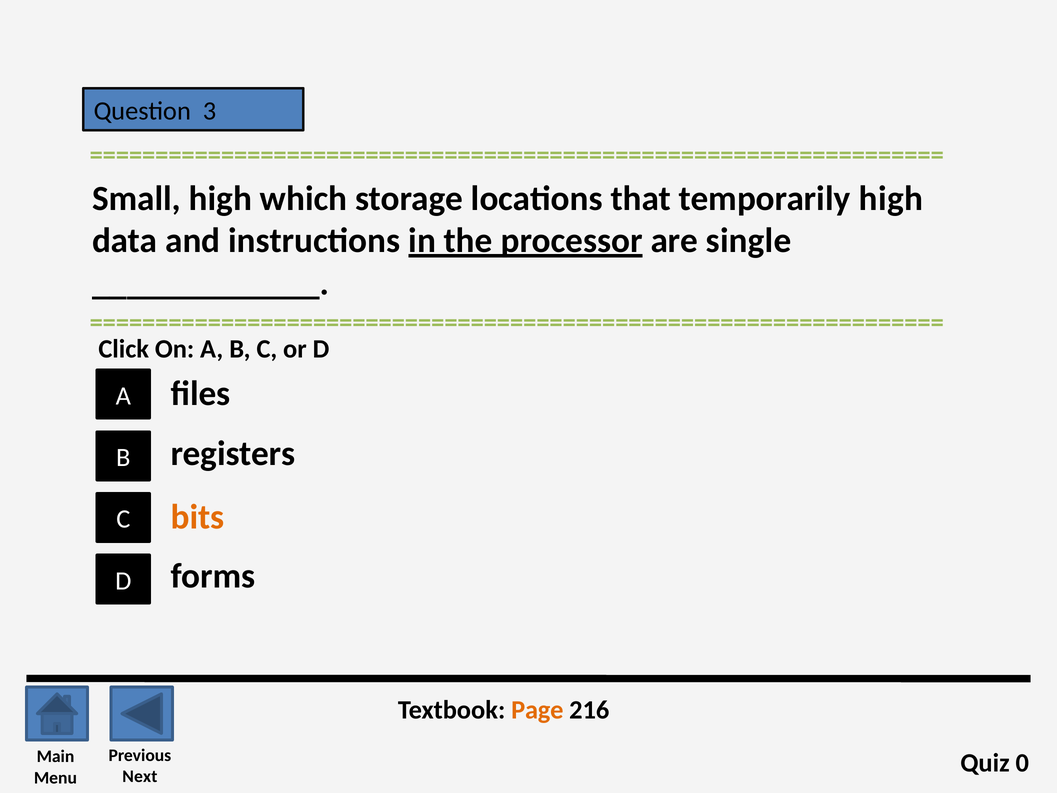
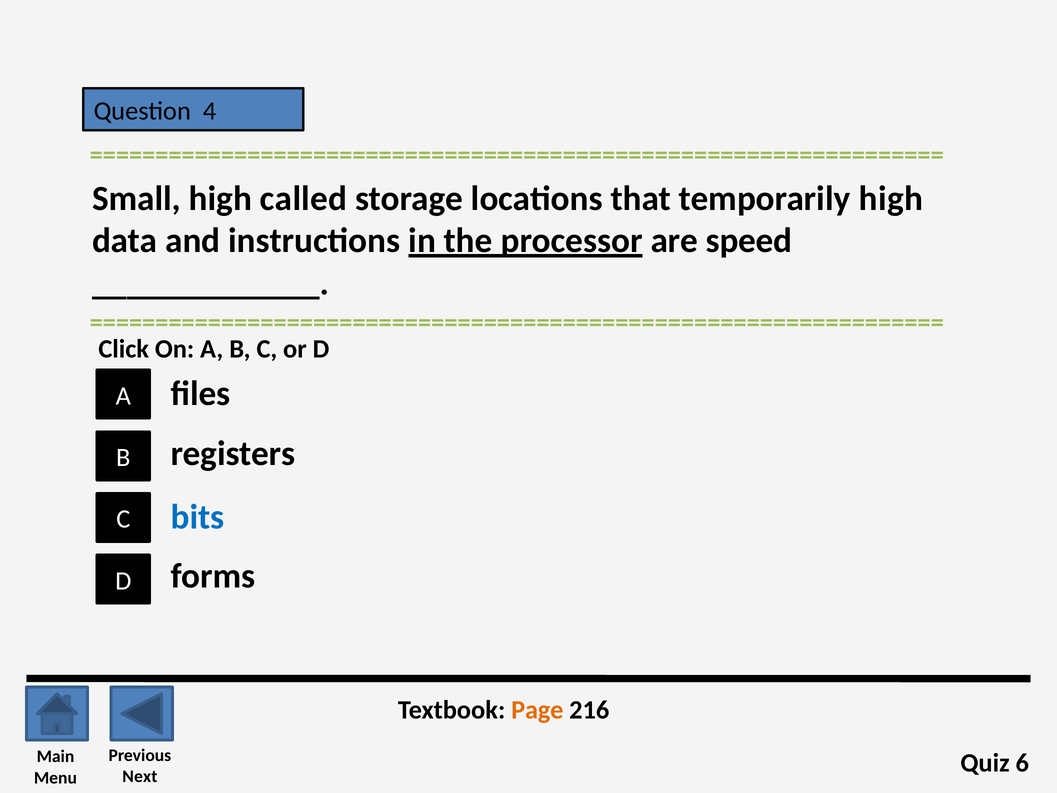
3: 3 -> 4
which: which -> called
single: single -> speed
bits colour: orange -> blue
0: 0 -> 6
